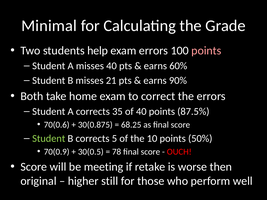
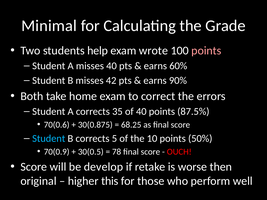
exam errors: errors -> wrote
21: 21 -> 42
Student at (49, 139) colour: light green -> light blue
meeting: meeting -> develop
still: still -> this
